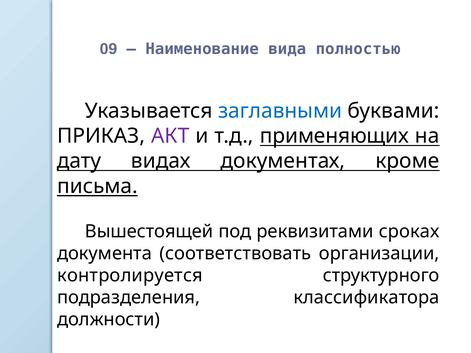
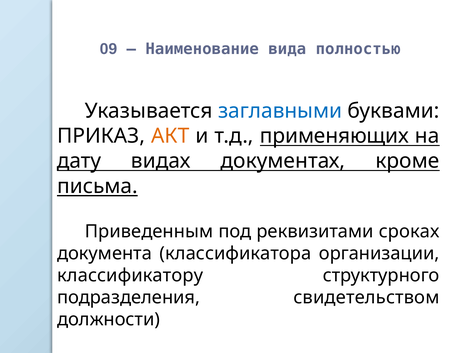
АКТ colour: purple -> orange
Вышестоящей: Вышестоящей -> Приведенным
соответствовать: соответствовать -> классификатора
контролируется: контролируется -> классификатору
классификатора: классификатора -> свидетельством
